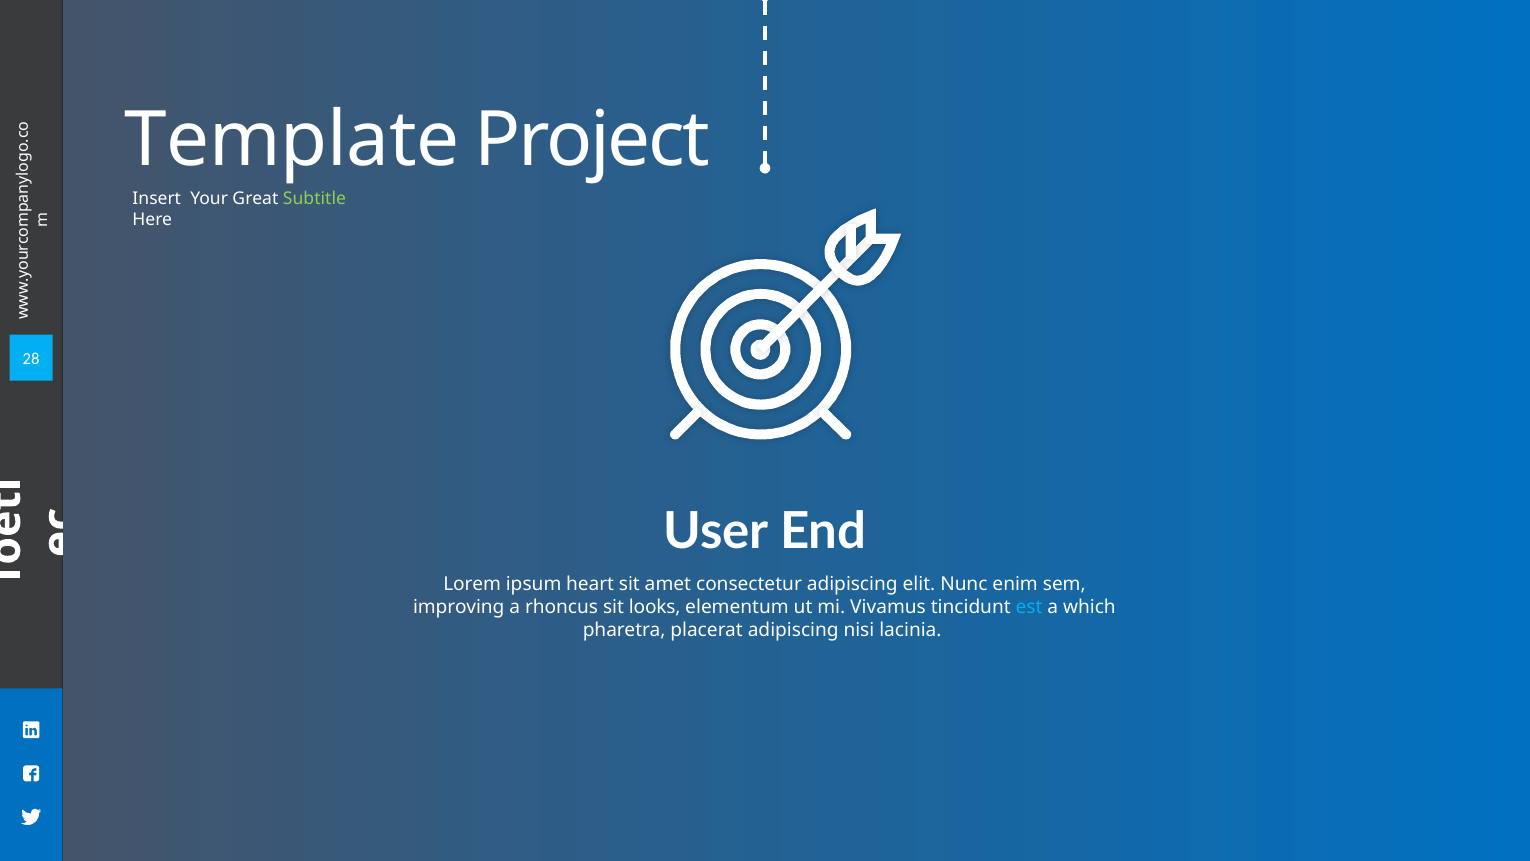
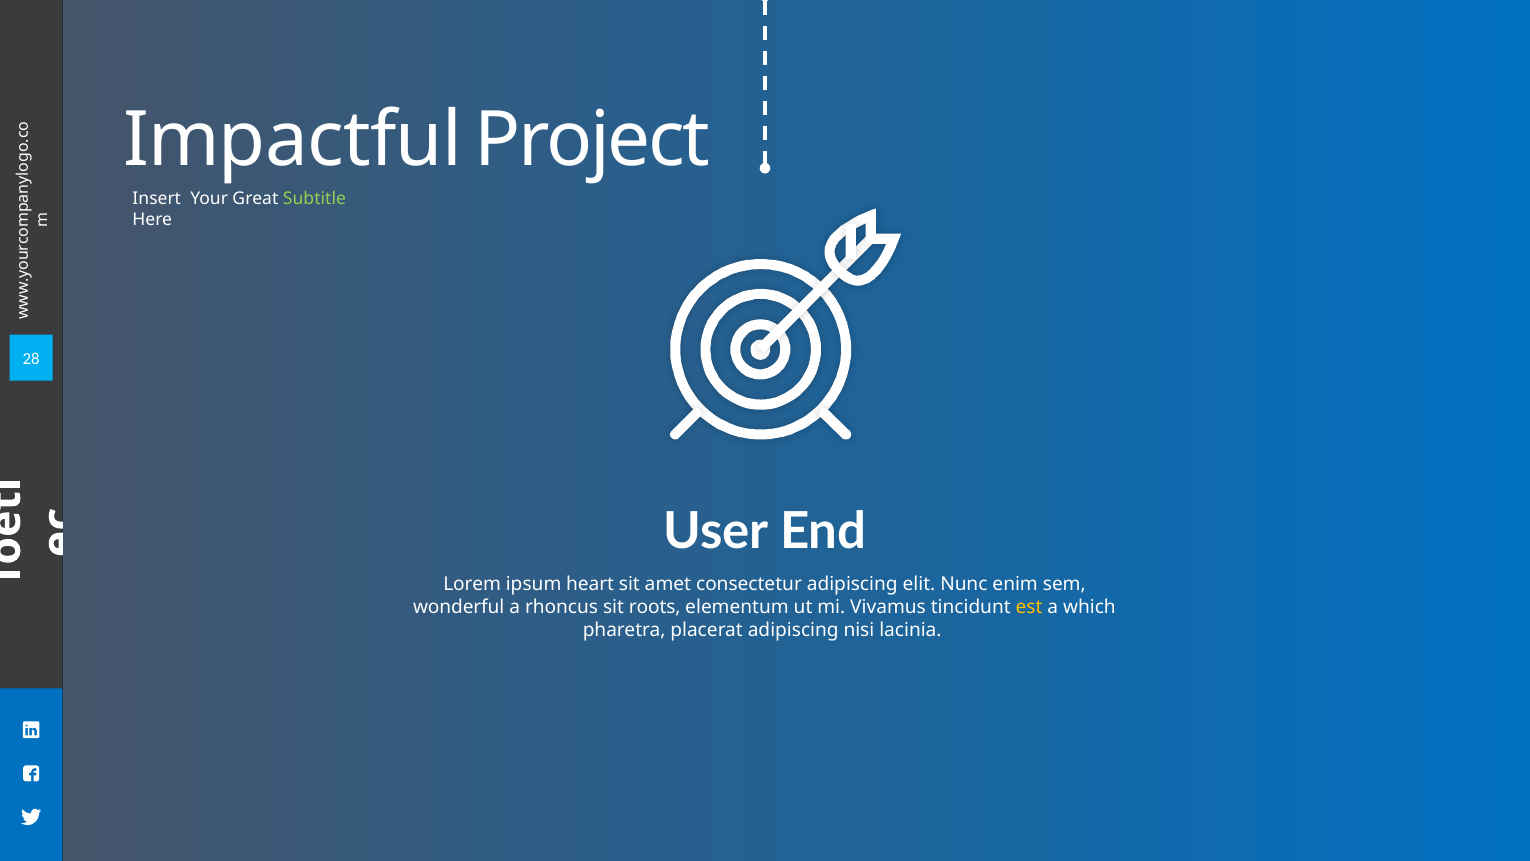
Template: Template -> Impactful
improving: improving -> wonderful
looks: looks -> roots
est colour: light blue -> yellow
